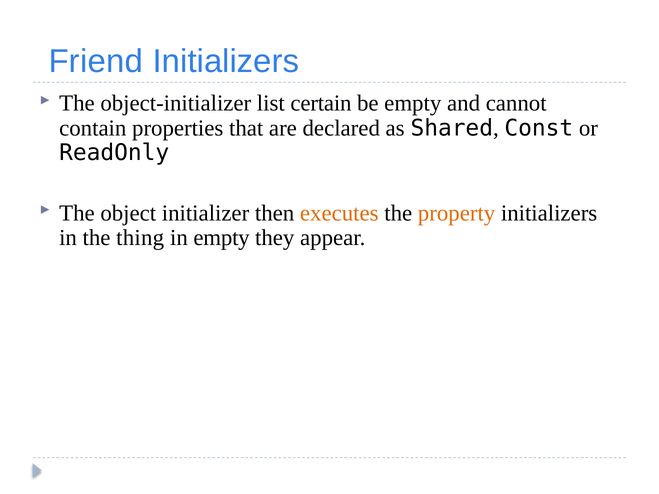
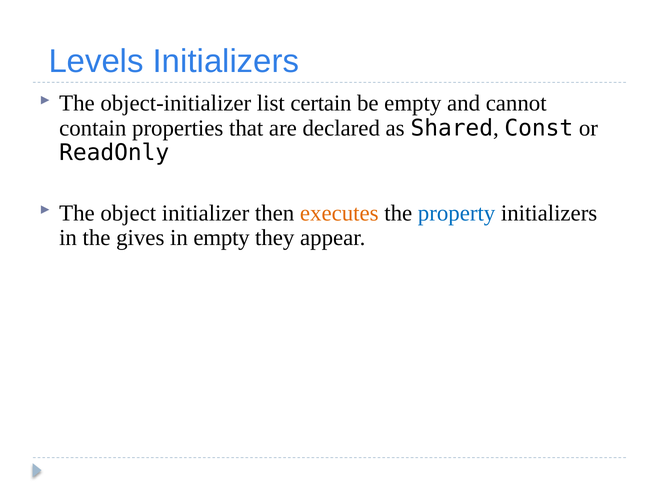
Friend: Friend -> Levels
property colour: orange -> blue
thing: thing -> gives
